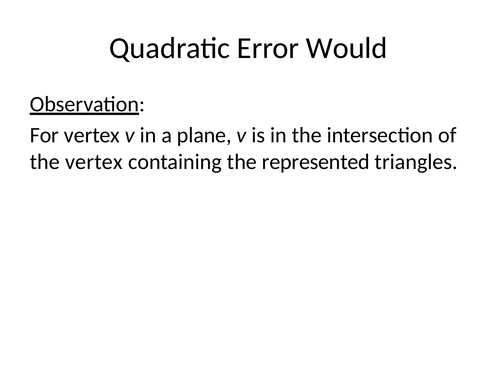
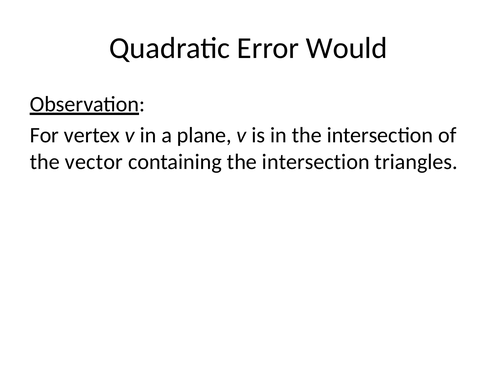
the vertex: vertex -> vector
containing the represented: represented -> intersection
